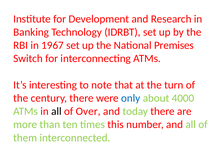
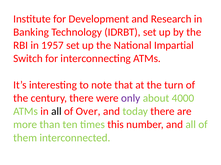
1967: 1967 -> 1957
Premises: Premises -> Impartial
only colour: blue -> purple
